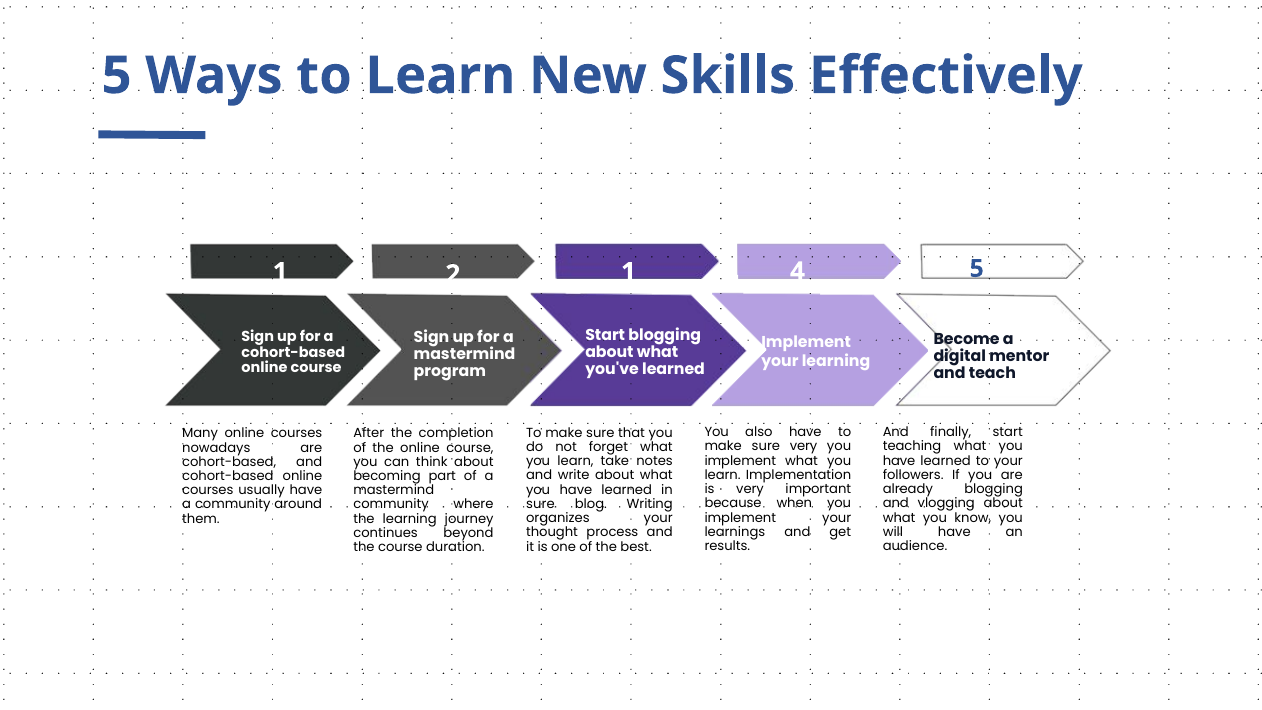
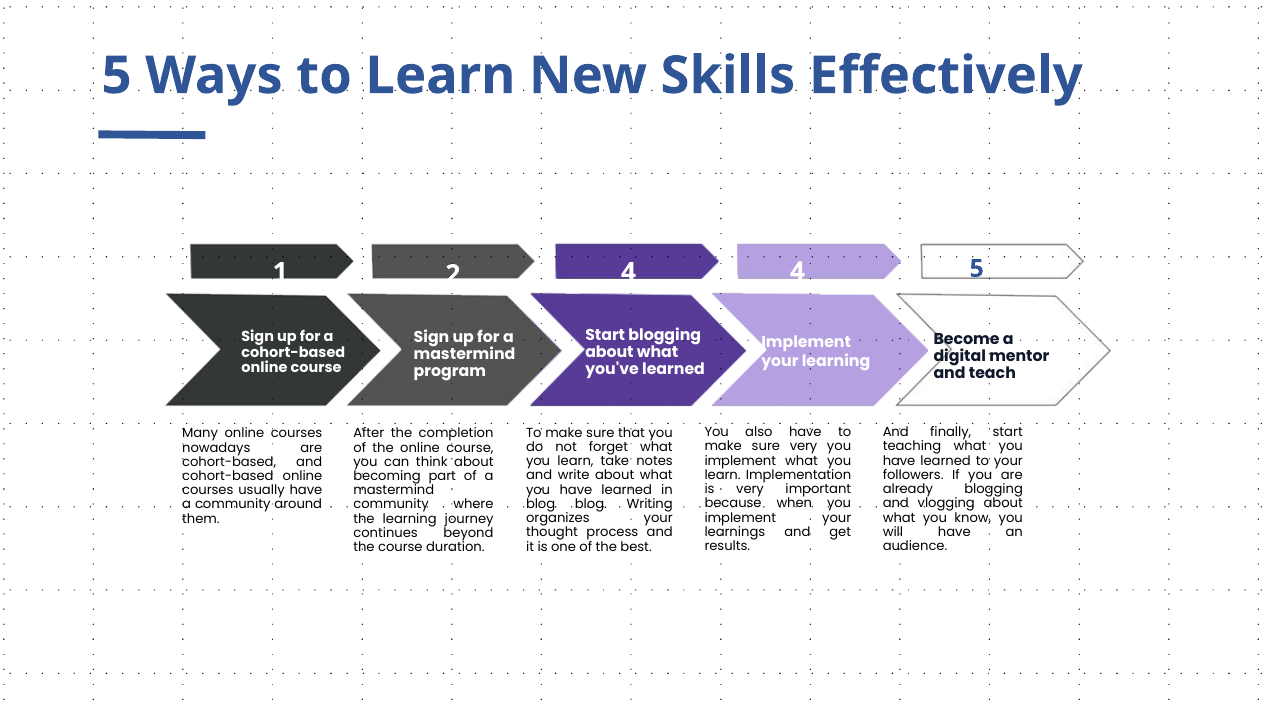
2 1: 1 -> 4
sure at (540, 504): sure -> blog
